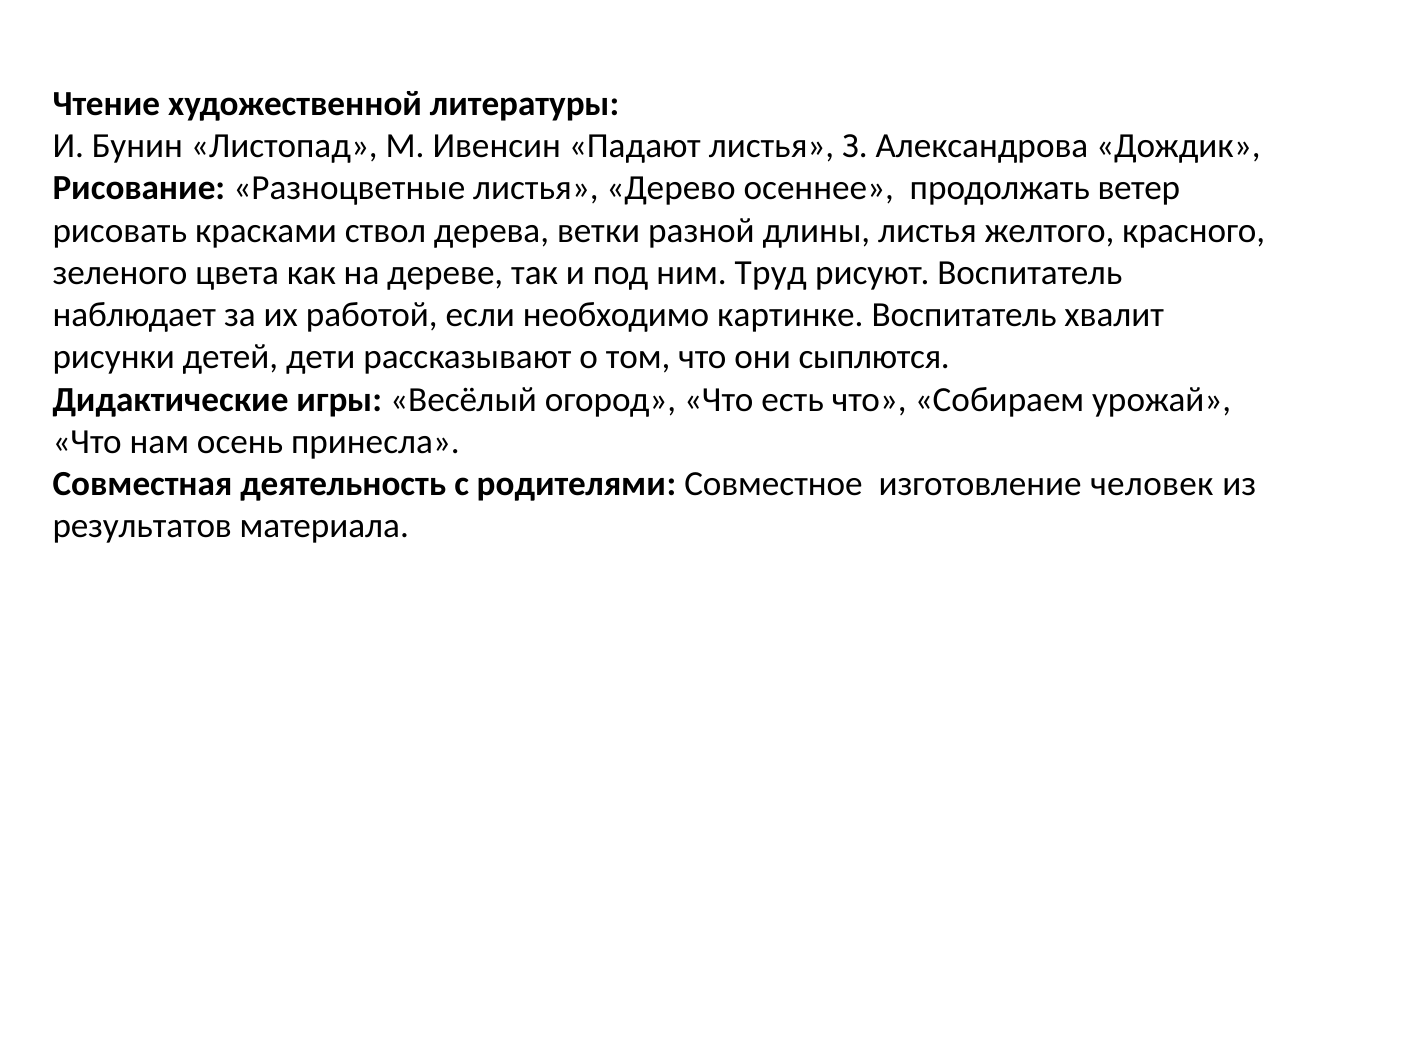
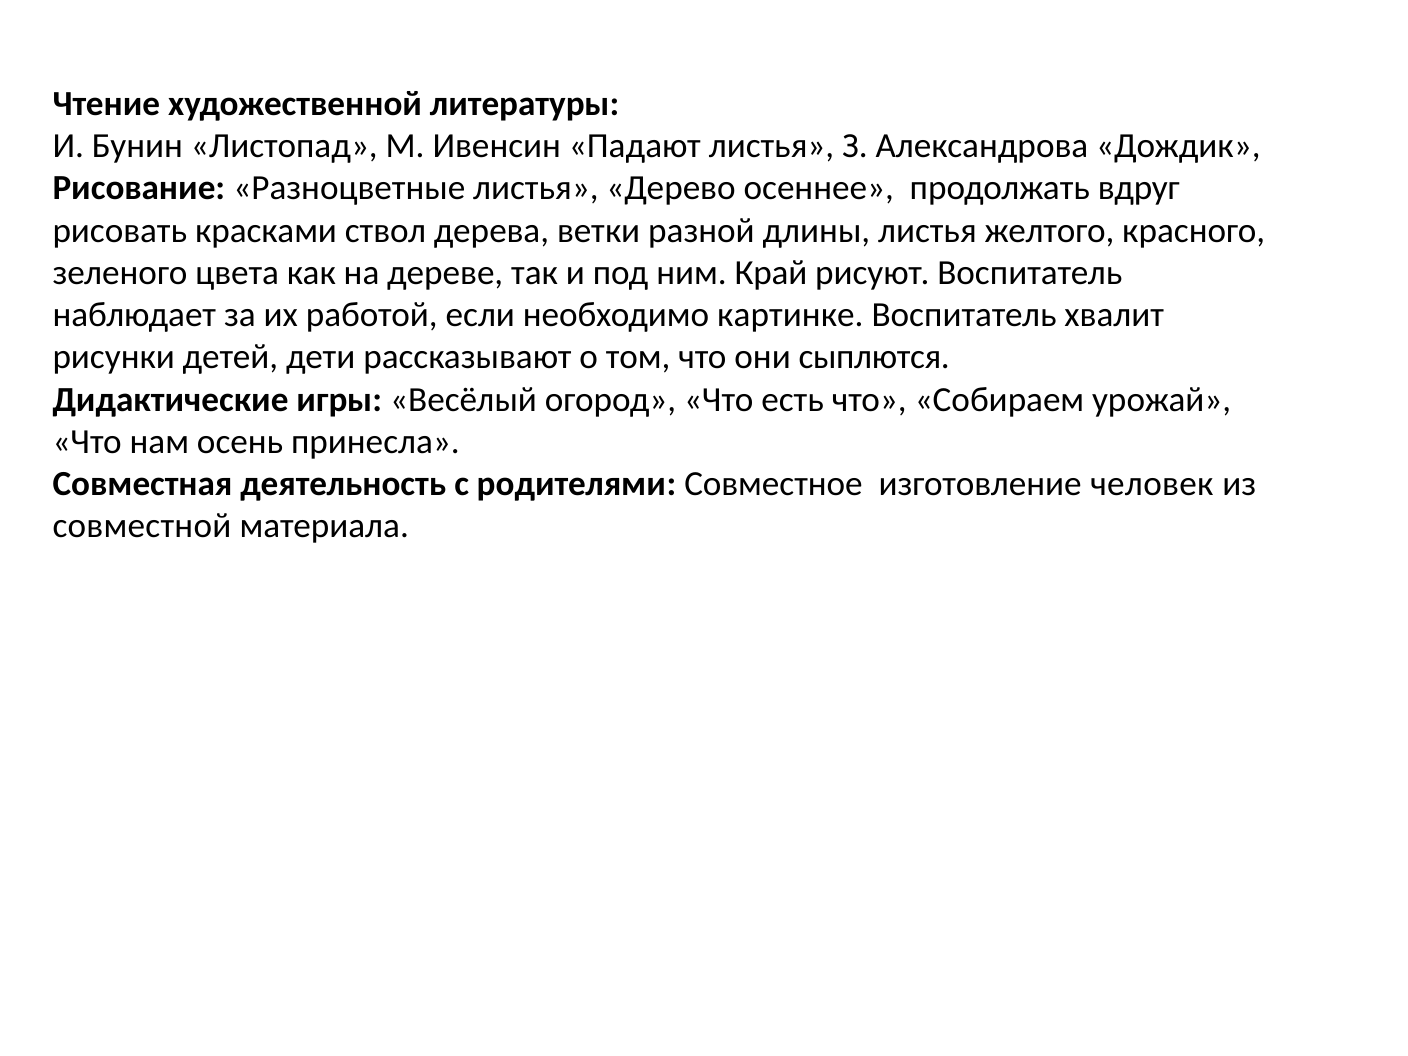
ветер: ветер -> вдруг
Труд: Труд -> Край
результатов: результатов -> совместной
